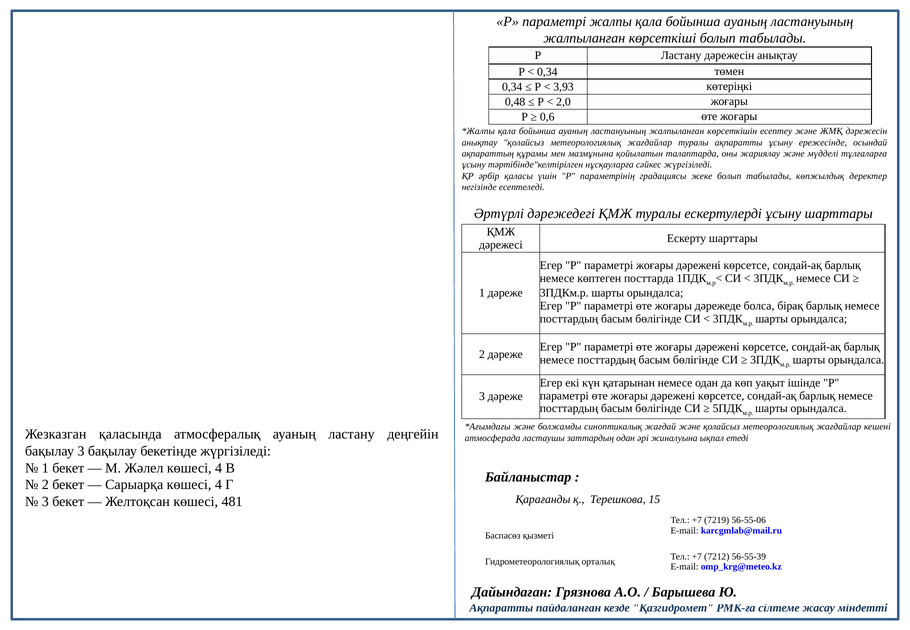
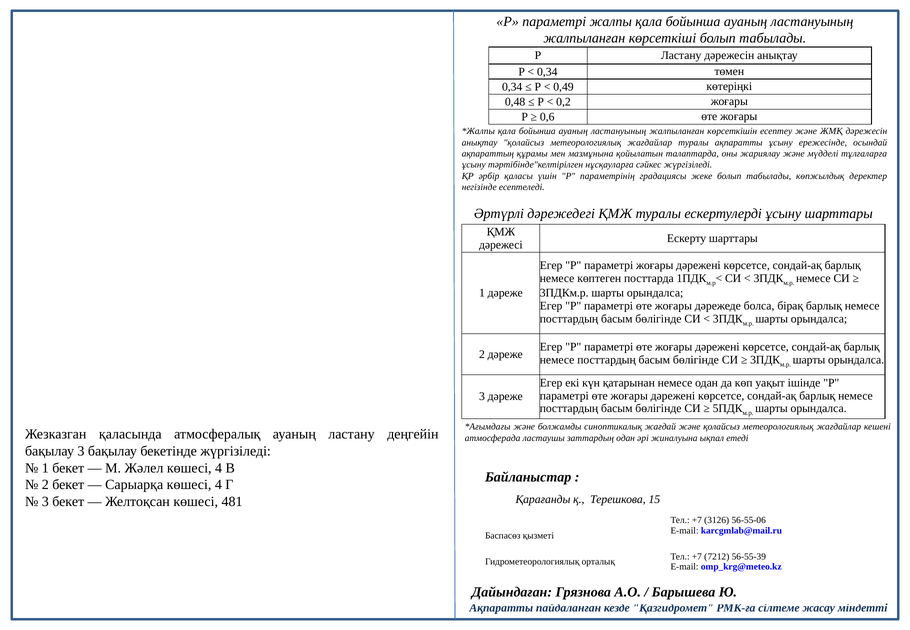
3,93: 3,93 -> 0,49
2,0: 2,0 -> 0,2
7219: 7219 -> 3126
